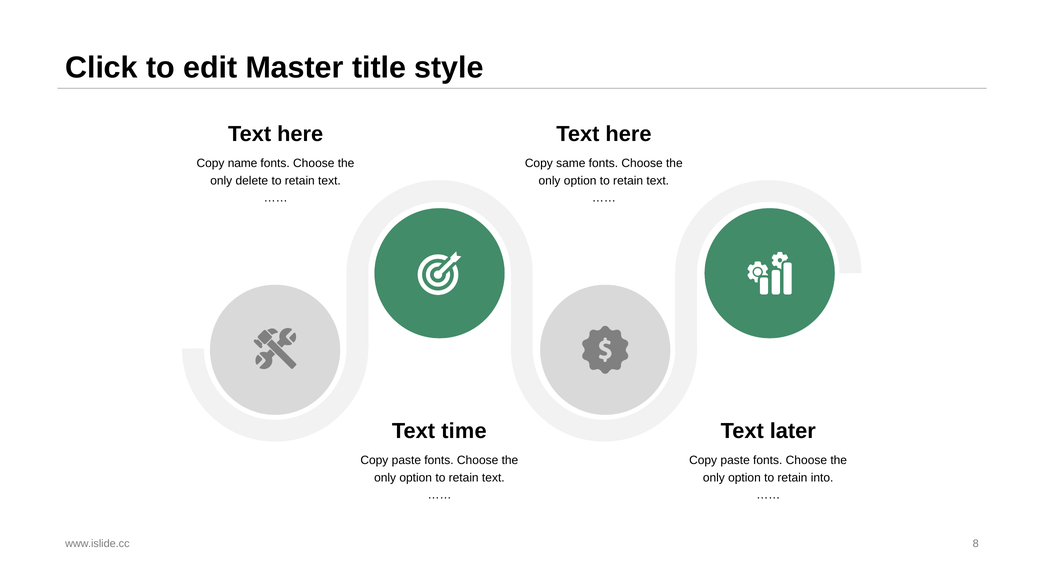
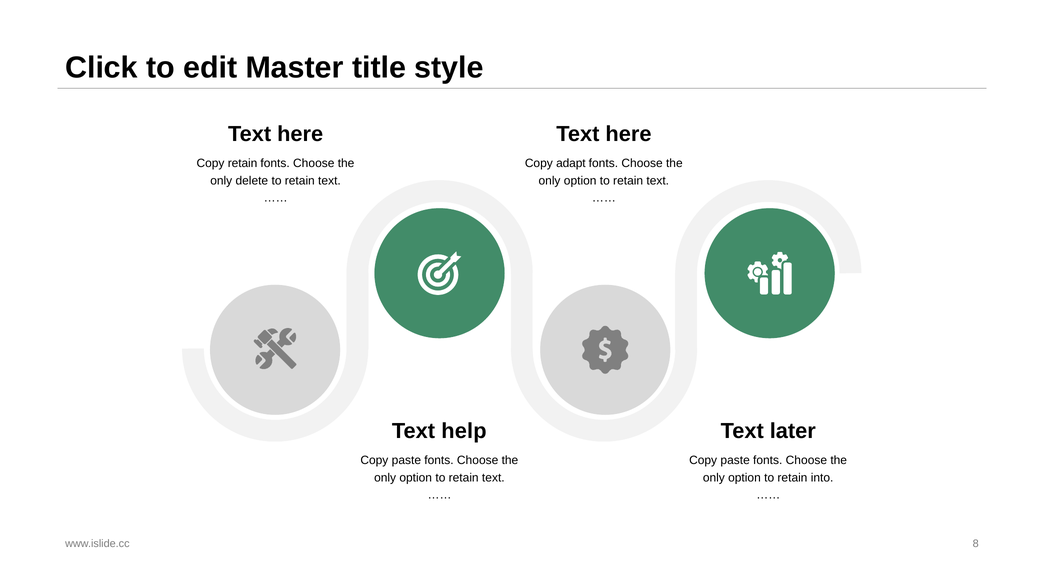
Copy name: name -> retain
same: same -> adapt
time: time -> help
